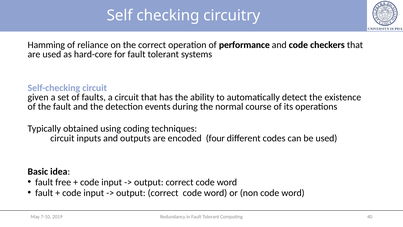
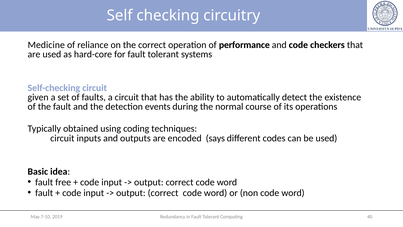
Hamming: Hamming -> Medicine
four: four -> says
